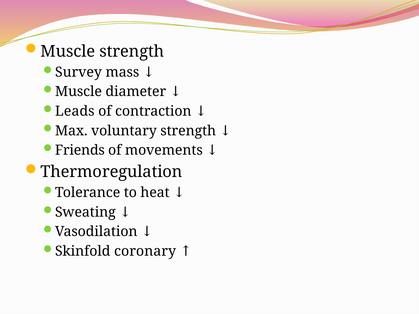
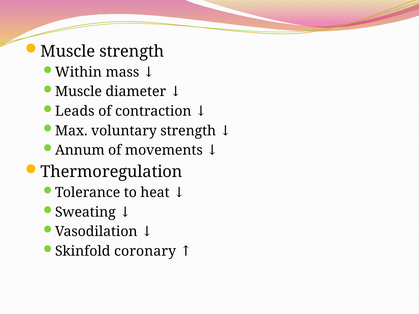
Survey: Survey -> Within
Friends: Friends -> Annum
